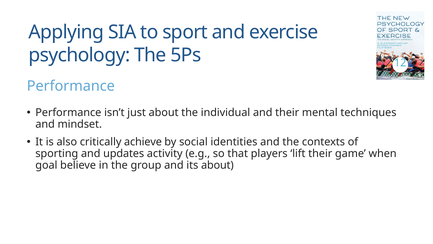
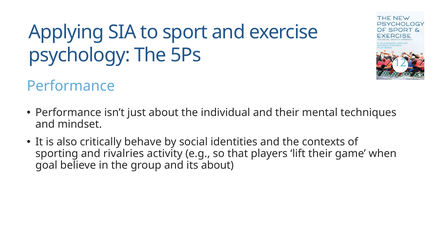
achieve: achieve -> behave
updates: updates -> rivalries
